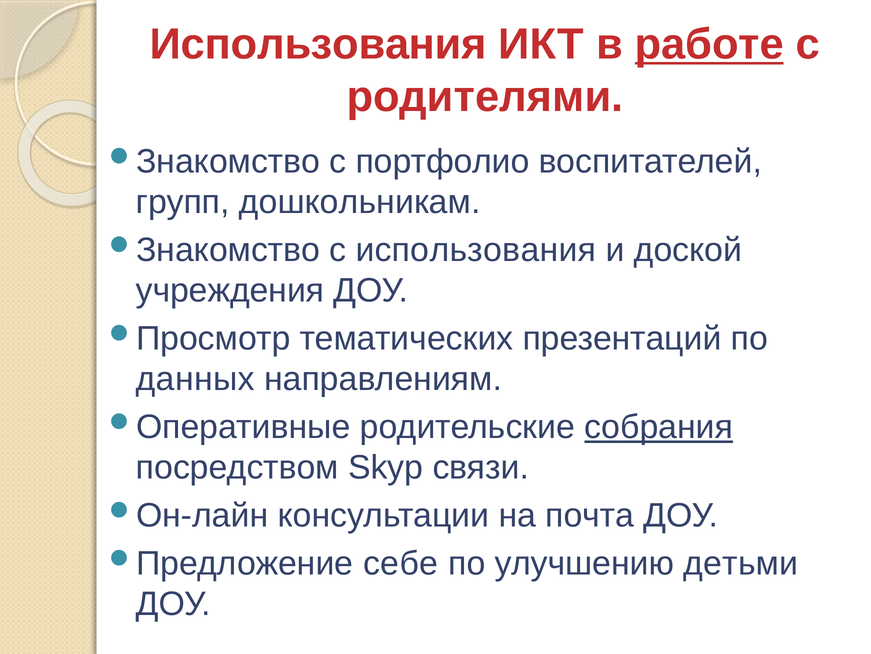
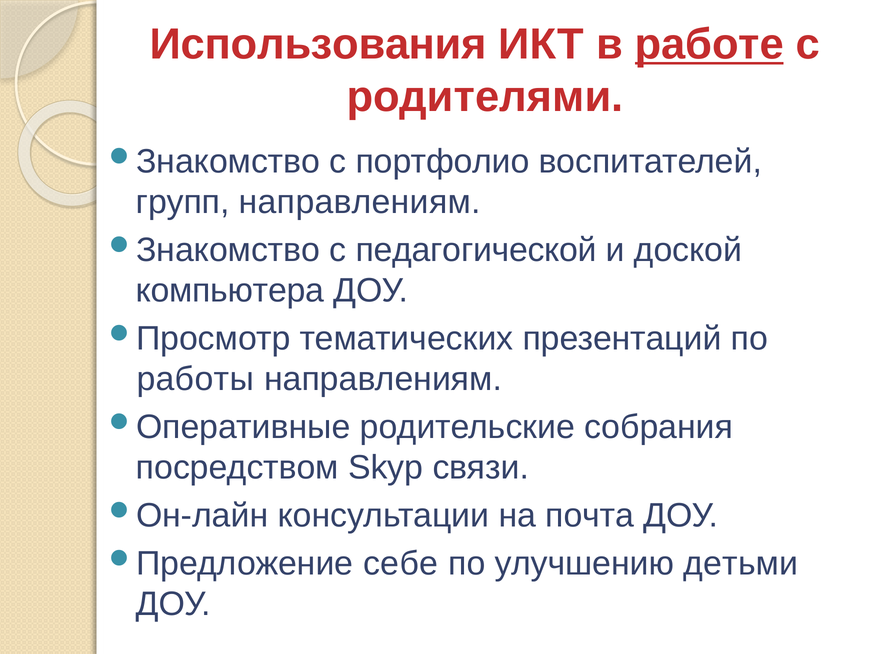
групп дошкольникам: дошкольникам -> направлениям
с использования: использования -> педагогической
учреждения: учреждения -> компьютера
данных: данных -> работы
собрания underline: present -> none
